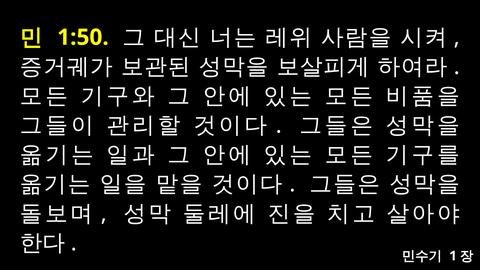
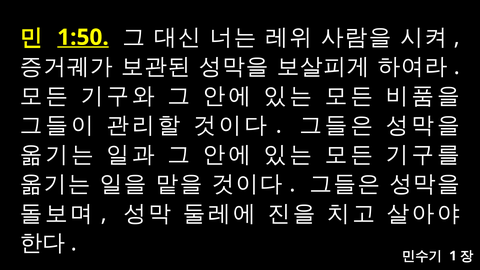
1:50 underline: none -> present
